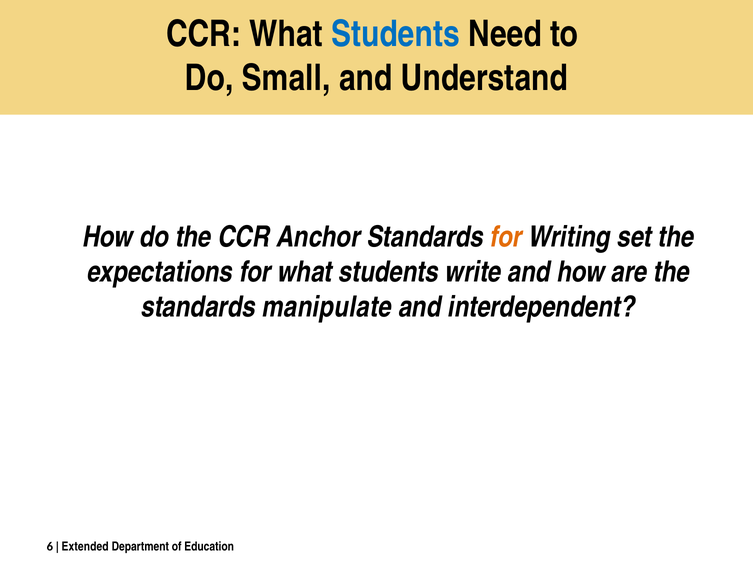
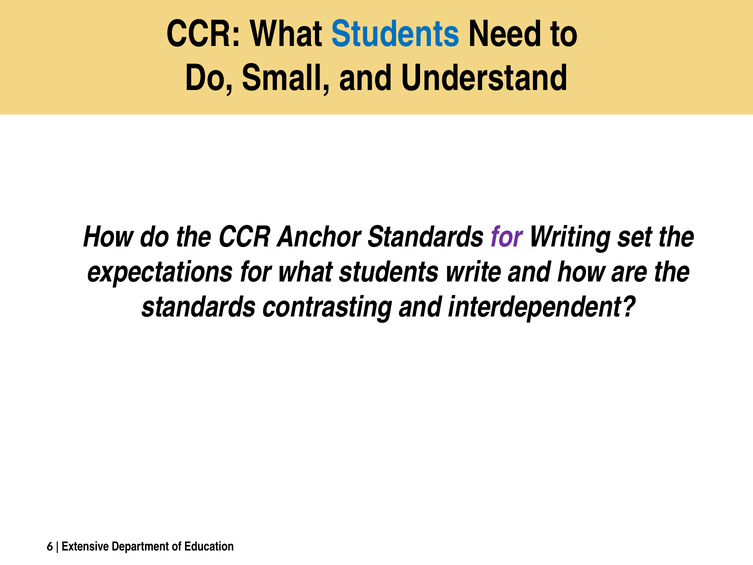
for at (506, 237) colour: orange -> purple
manipulate: manipulate -> contrasting
Extended: Extended -> Extensive
